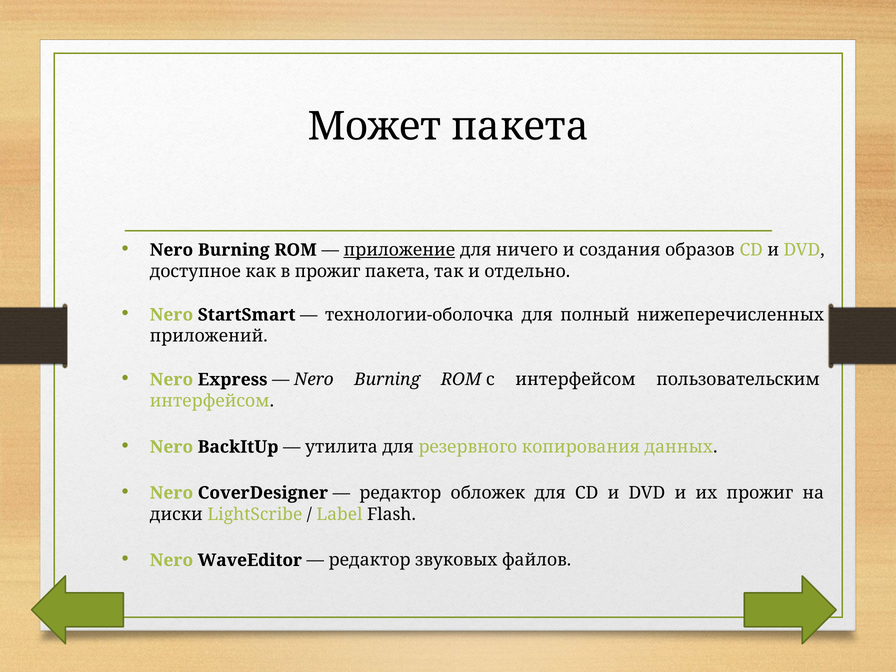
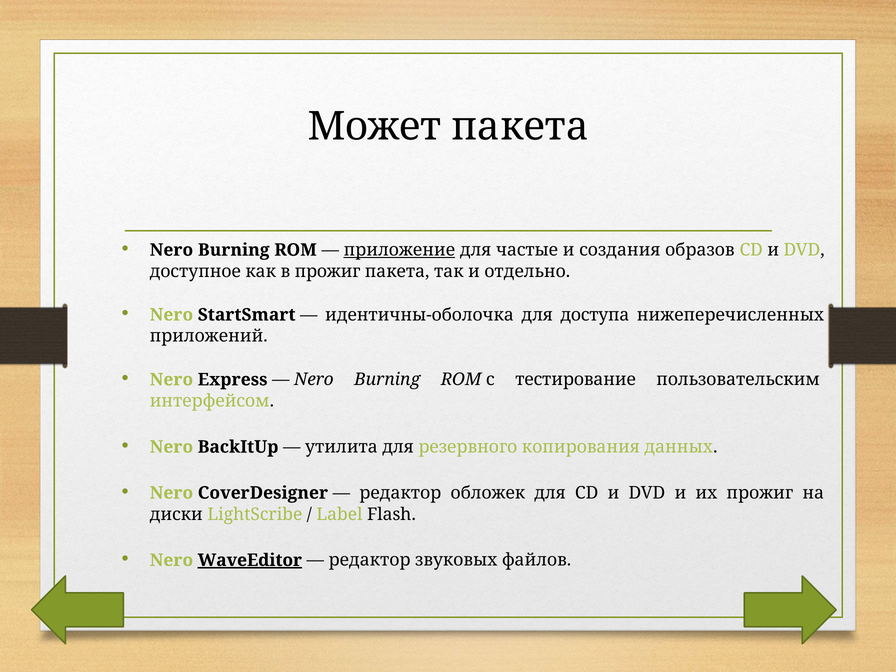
ничего: ничего -> частые
технологии-оболочка: технологии-оболочка -> идентичны-оболочка
полный: полный -> доступа
с интерфейсом: интерфейсом -> тестирование
WaveEditor underline: none -> present
